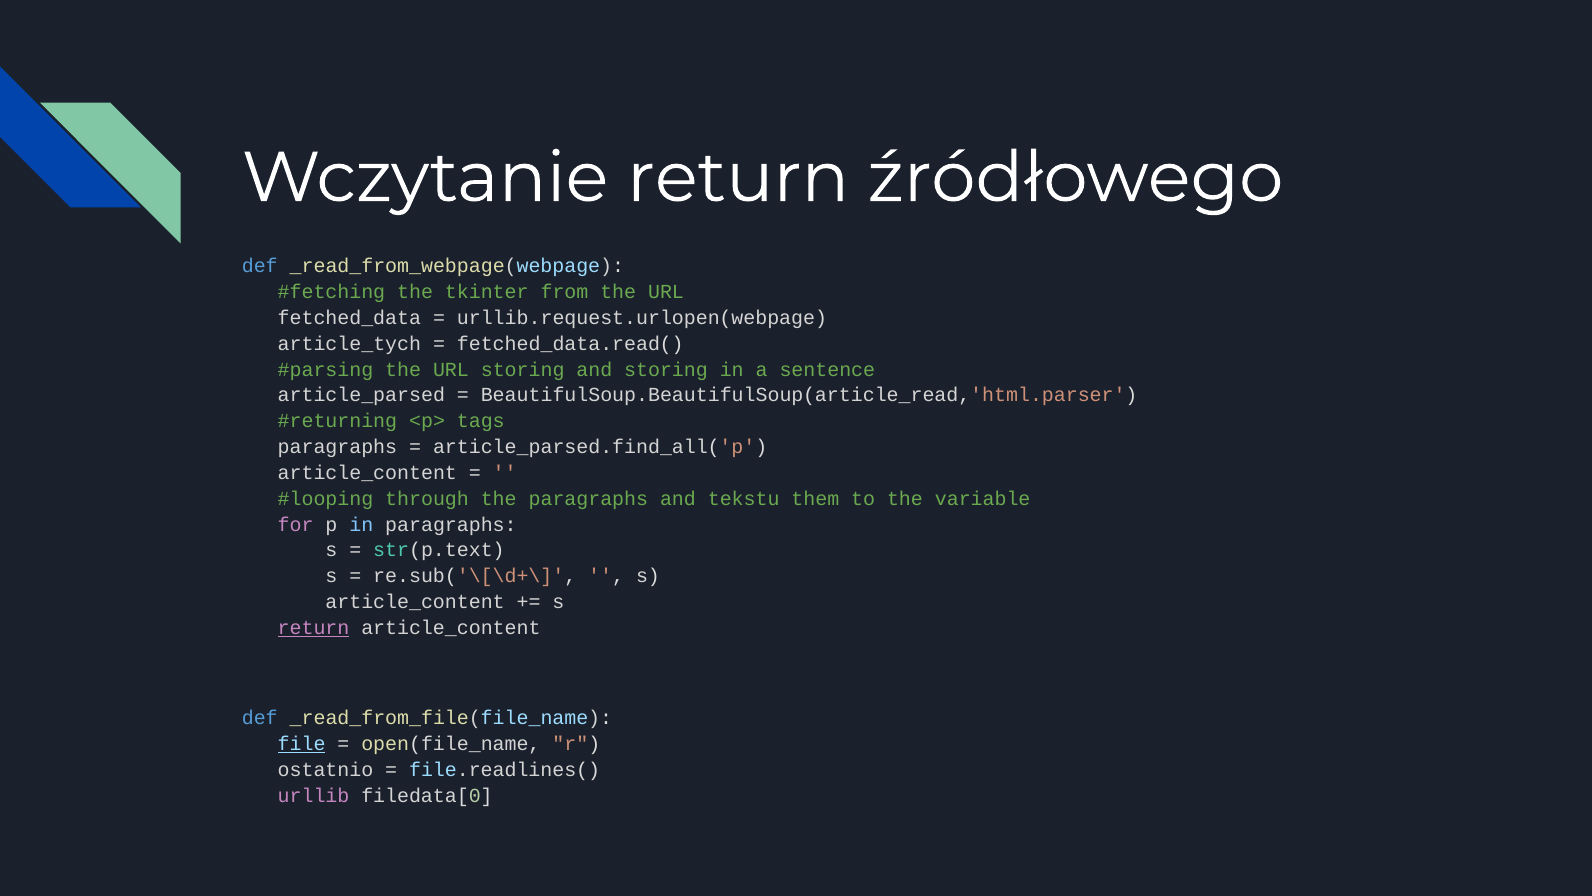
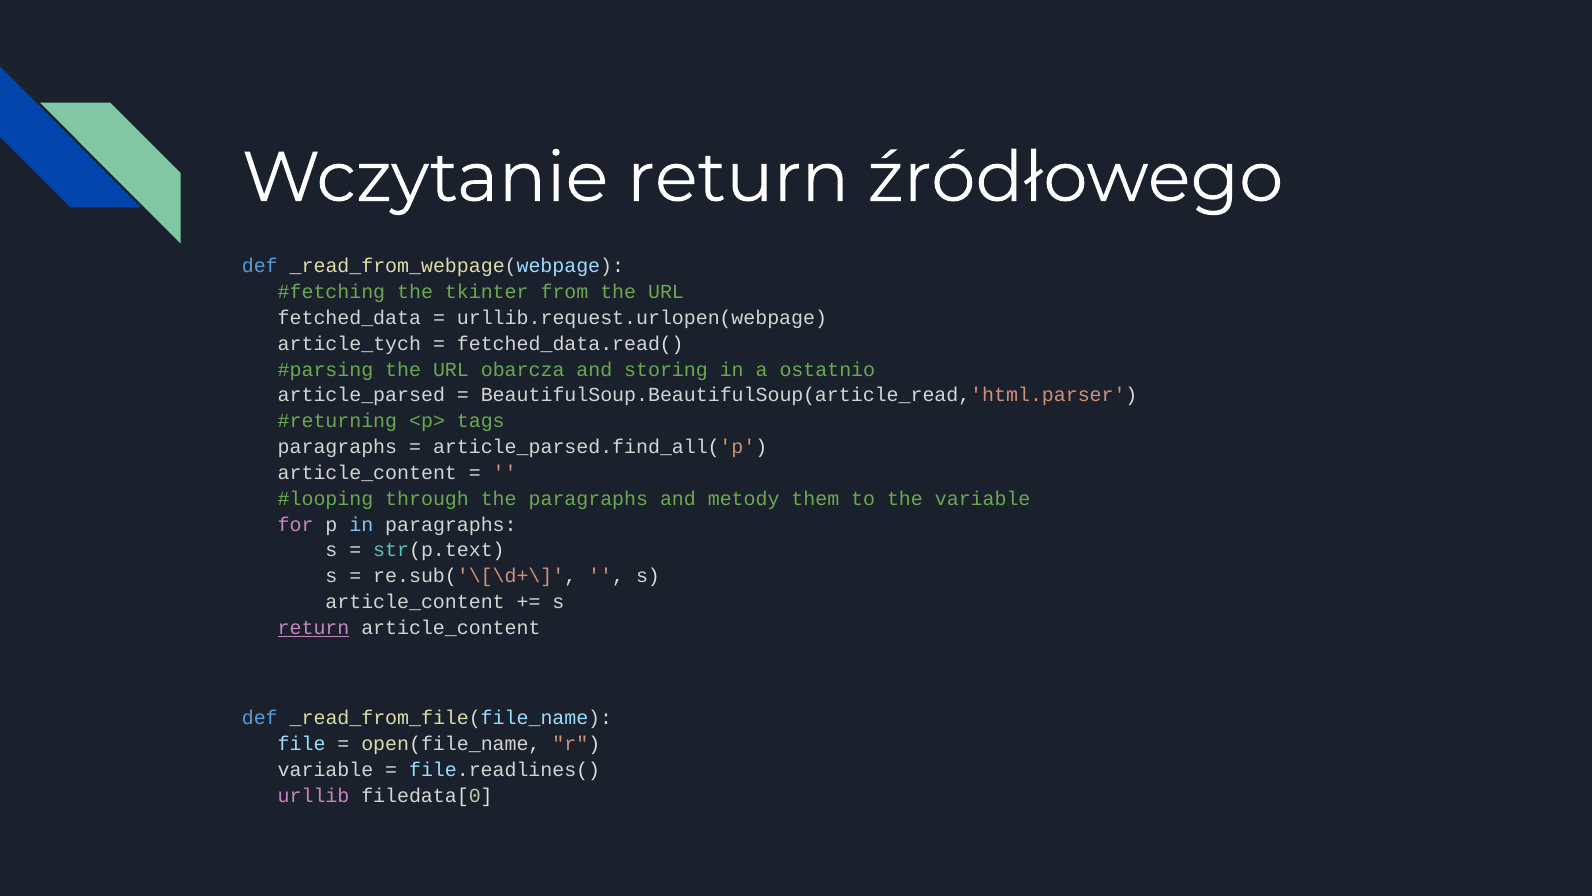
URL storing: storing -> obarcza
sentence: sentence -> ostatnio
tekstu: tekstu -> metody
file underline: present -> none
ostatnio at (325, 770): ostatnio -> variable
